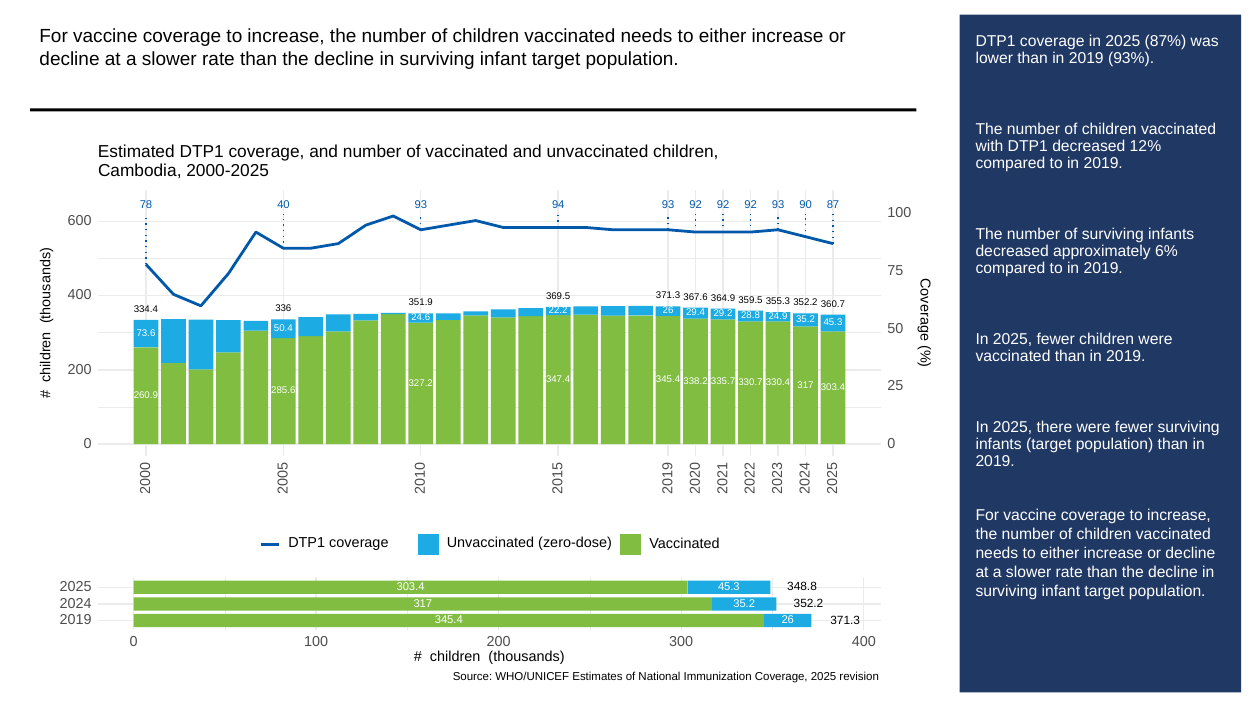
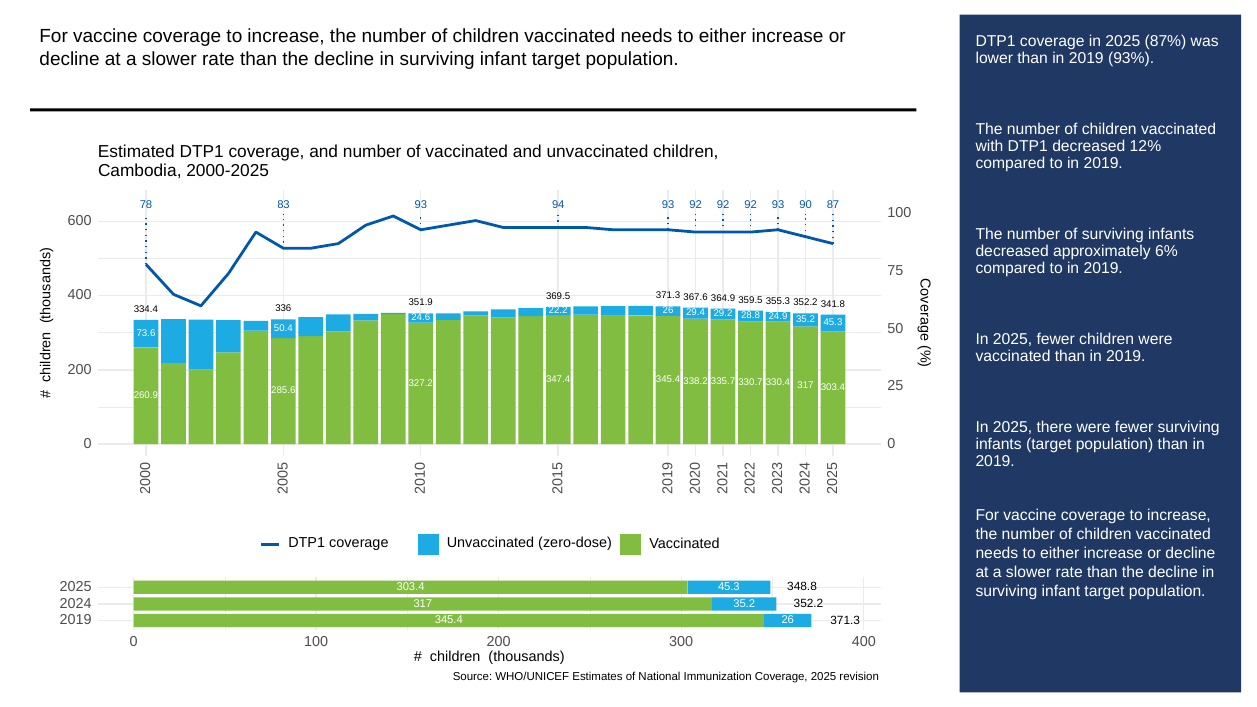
40: 40 -> 83
360.7: 360.7 -> 341.8
